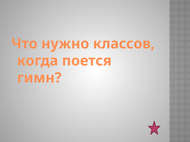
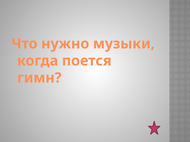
классов: классов -> музыки
